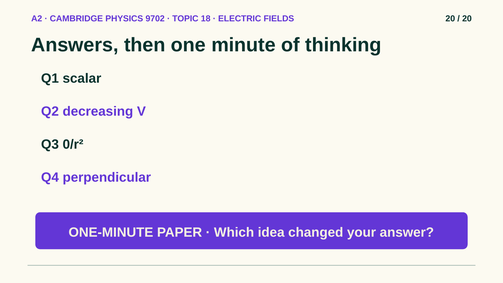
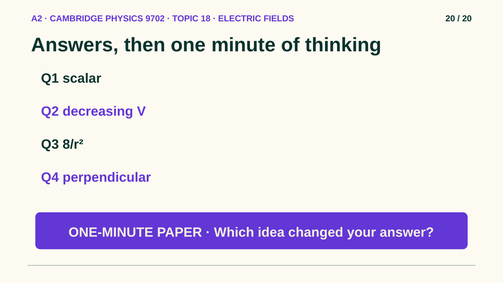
0/r²: 0/r² -> 8/r²
